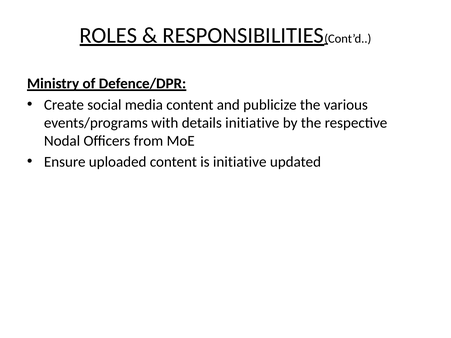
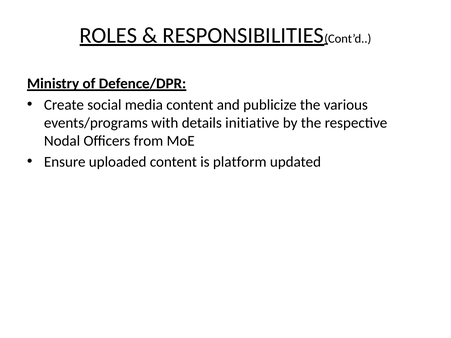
is initiative: initiative -> platform
